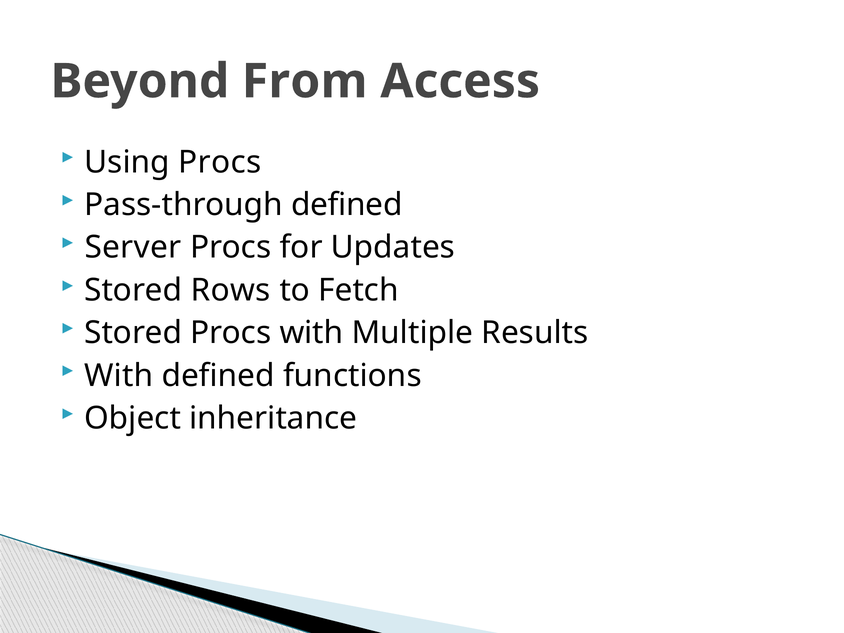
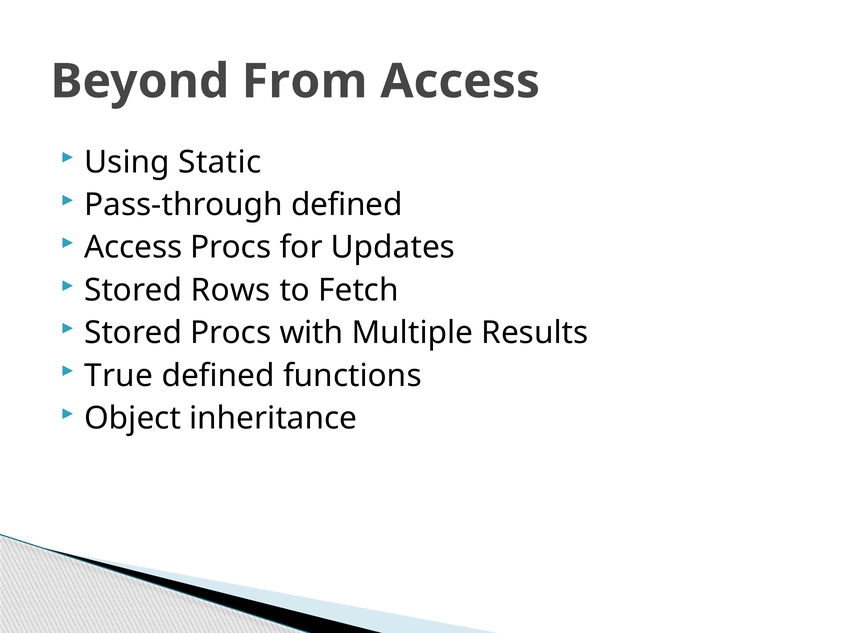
Using Procs: Procs -> Static
Server at (133, 248): Server -> Access
With at (119, 376): With -> True
